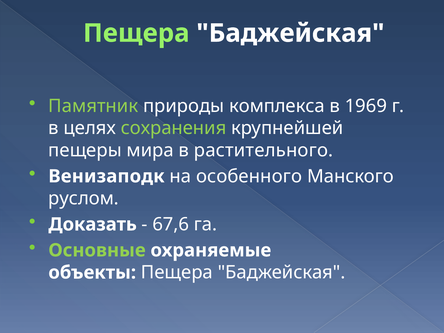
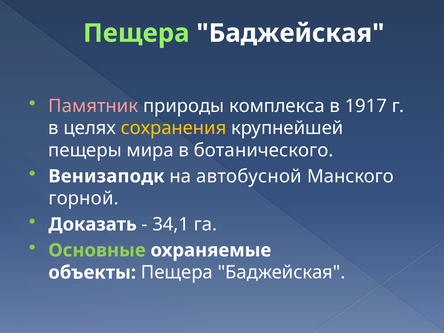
Памятник colour: light green -> pink
1969: 1969 -> 1917
сохранения colour: light green -> yellow
растительного: растительного -> ботанического
особенного: особенного -> автобусной
руслом: руслом -> горной
67,6: 67,6 -> 34,1
